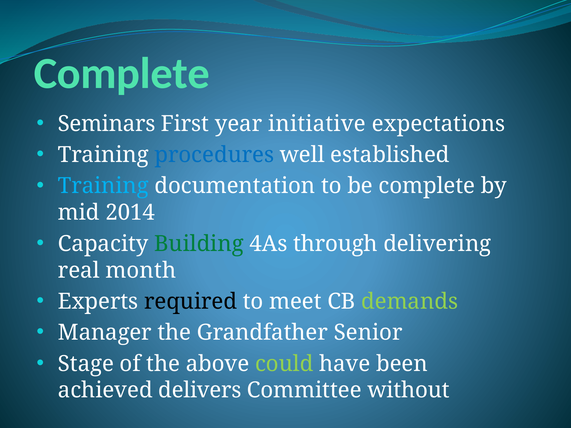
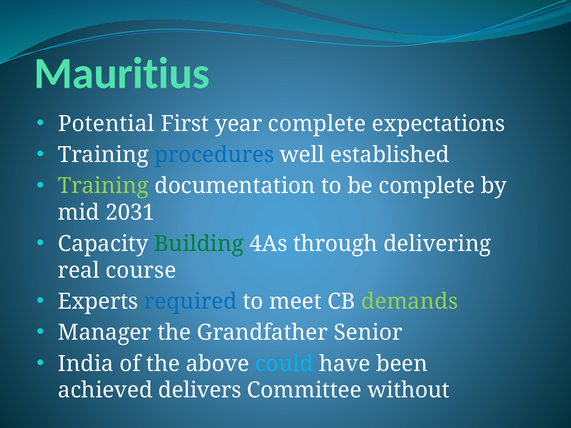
Complete at (122, 74): Complete -> Mauritius
Seminars: Seminars -> Potential
year initiative: initiative -> complete
Training at (103, 186) colour: light blue -> light green
2014: 2014 -> 2031
month: month -> course
required colour: black -> blue
Stage: Stage -> India
could colour: light green -> light blue
